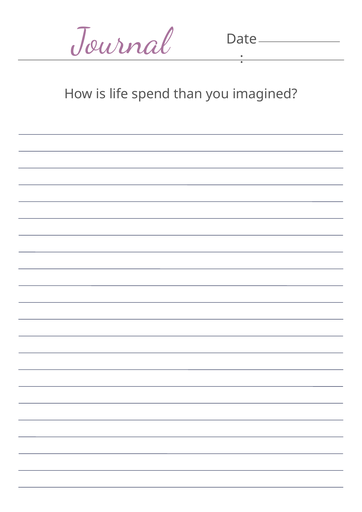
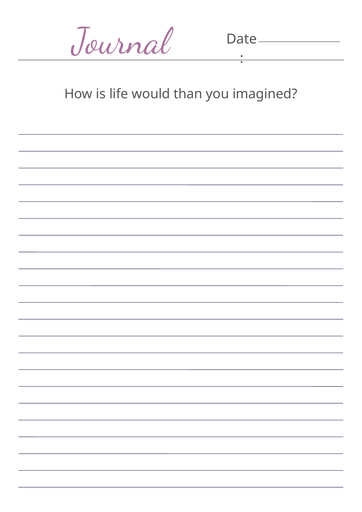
spend: spend -> would
